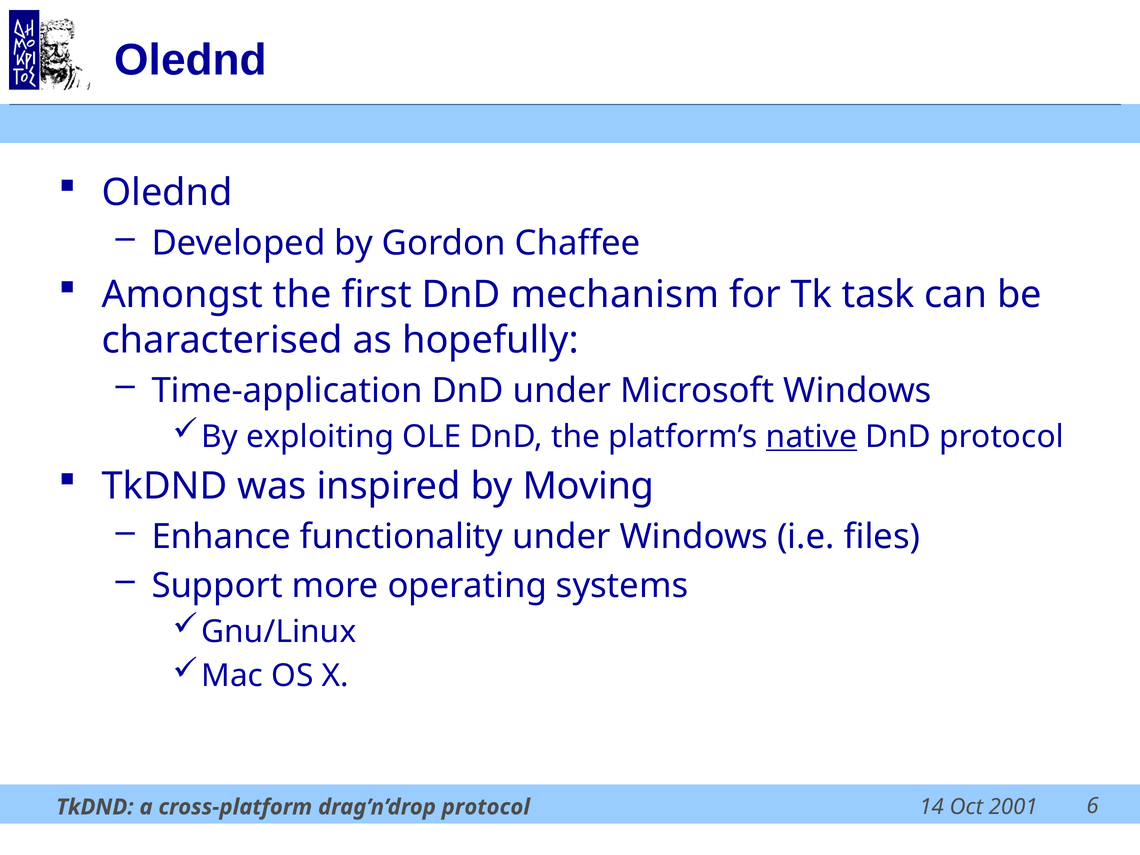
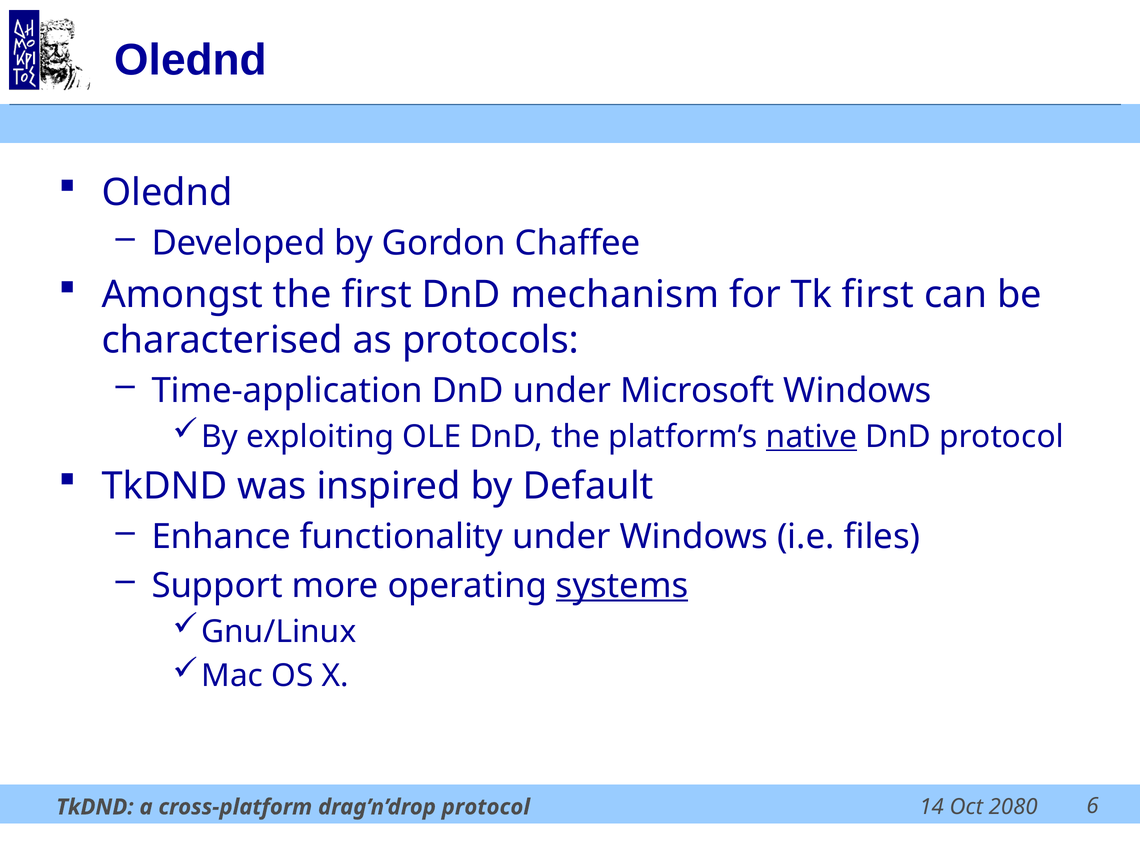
Tk task: task -> first
hopefully: hopefully -> protocols
Moving: Moving -> Default
systems underline: none -> present
2001: 2001 -> 2080
